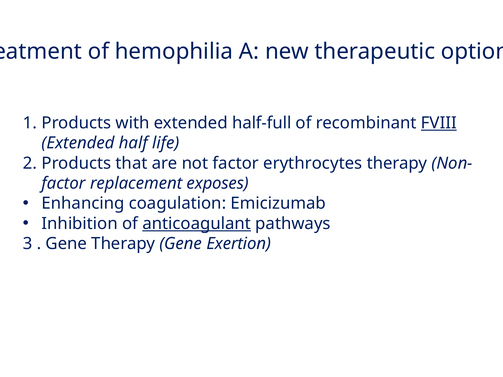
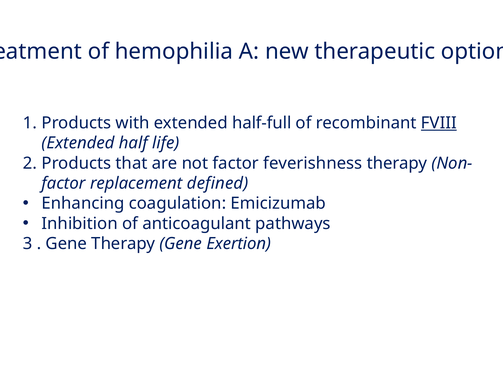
erythrocytes: erythrocytes -> feverishness
exposes: exposes -> defined
anticoagulant underline: present -> none
